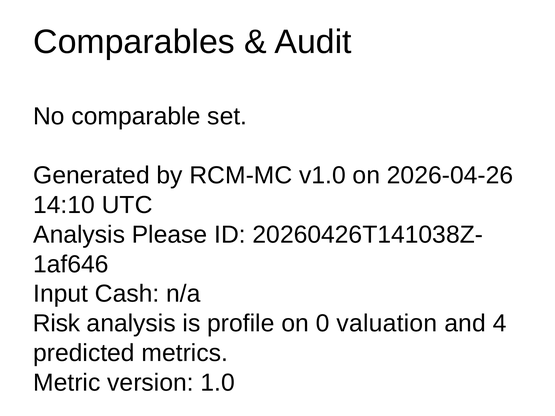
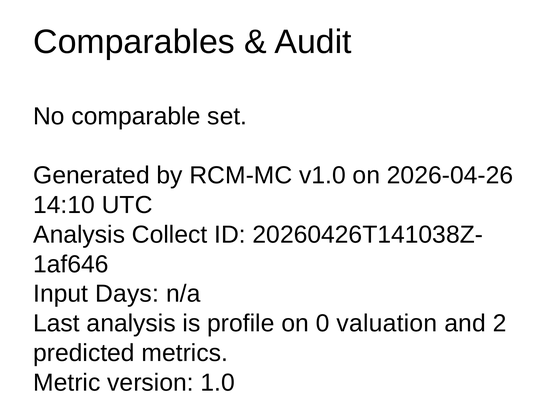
Please: Please -> Collect
Cash: Cash -> Days
Risk: Risk -> Last
4: 4 -> 2
